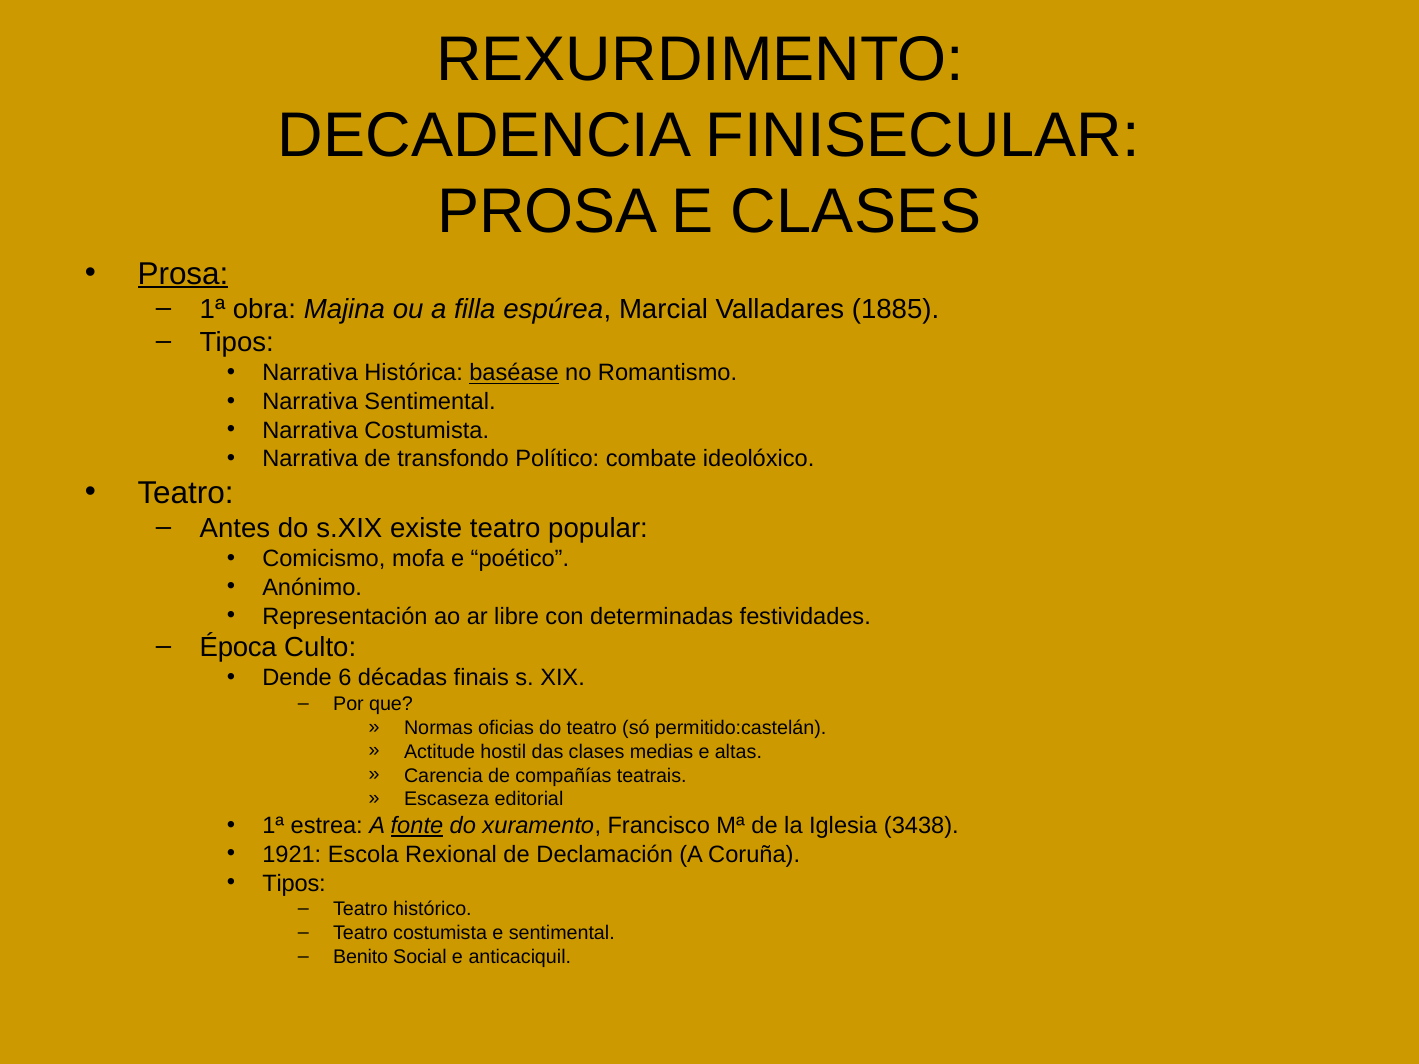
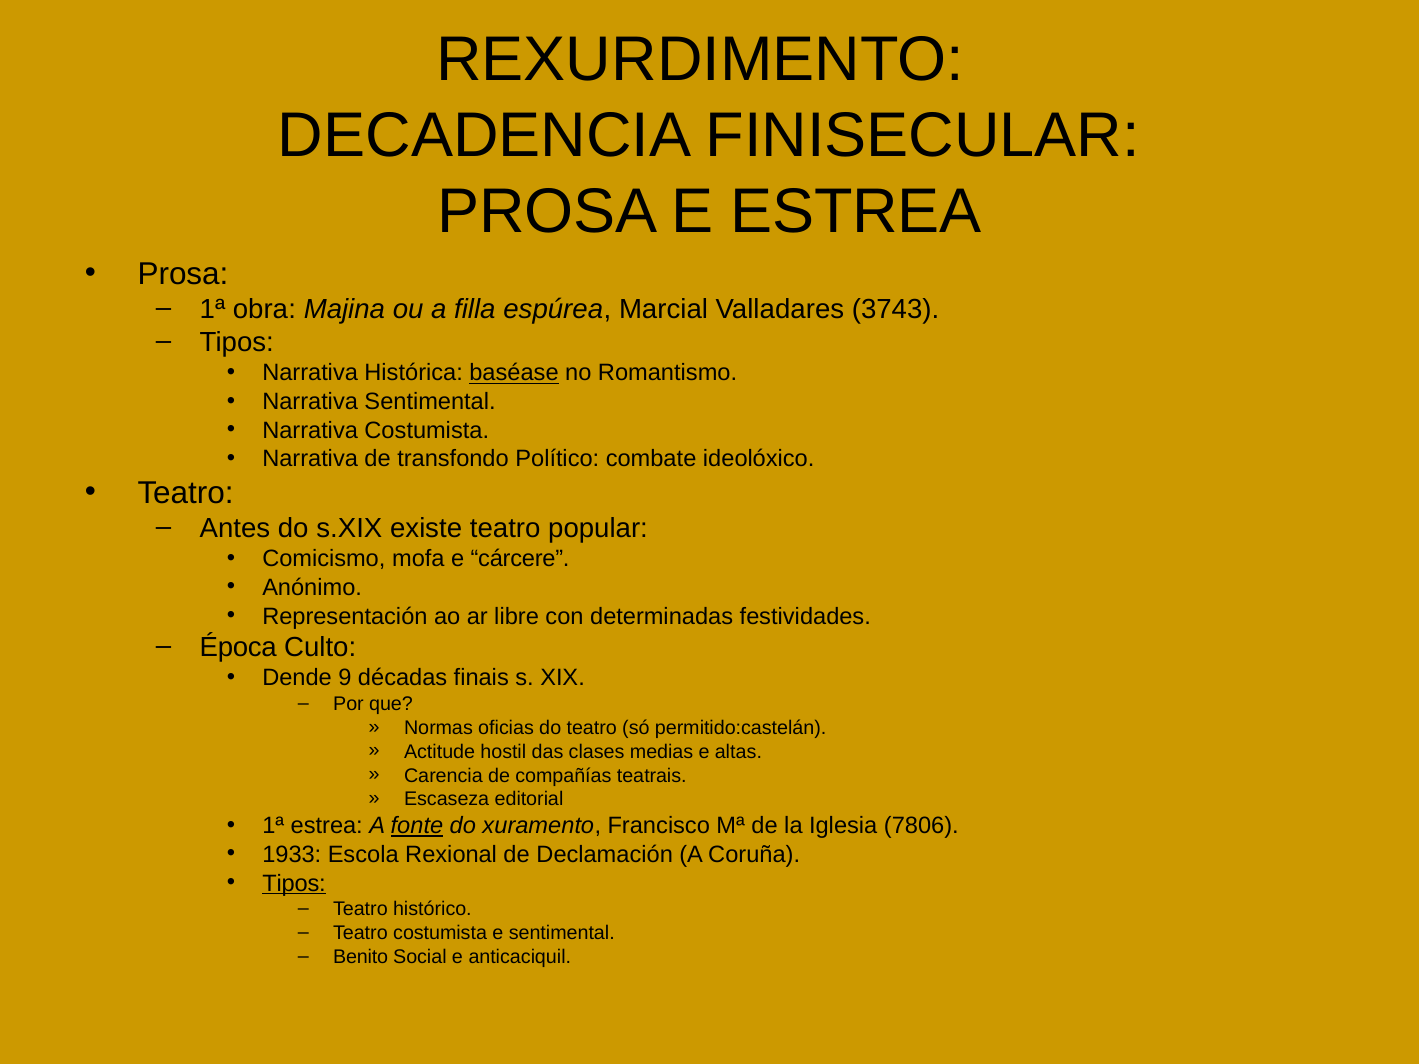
E CLASES: CLASES -> ESTREA
Prosa at (183, 274) underline: present -> none
1885: 1885 -> 3743
poético: poético -> cárcere
6: 6 -> 9
3438: 3438 -> 7806
1921: 1921 -> 1933
Tipos at (294, 883) underline: none -> present
